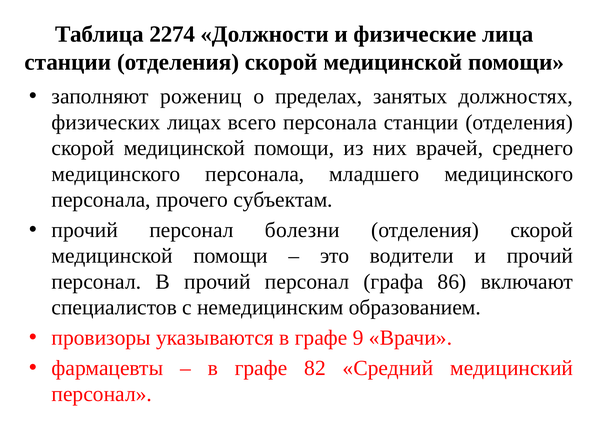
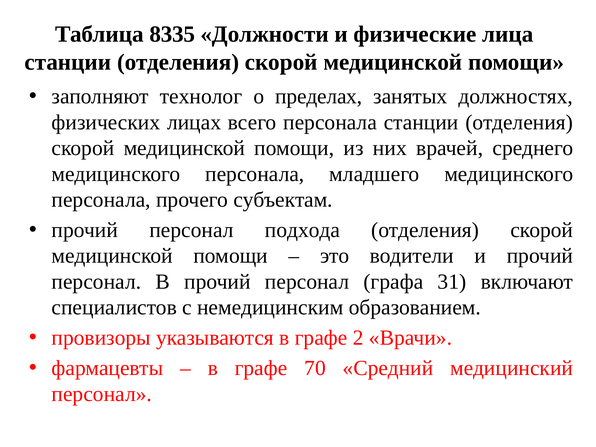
2274: 2274 -> 8335
рожениц: рожениц -> технолог
болезни: болезни -> подхода
86: 86 -> 31
9: 9 -> 2
82: 82 -> 70
